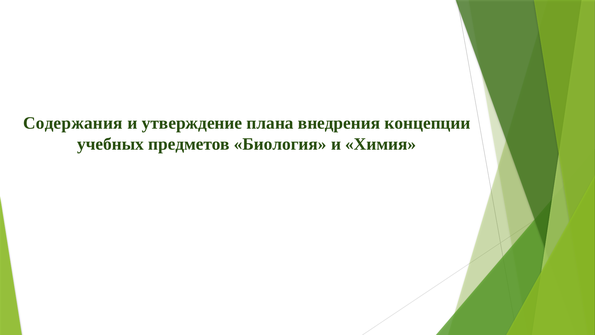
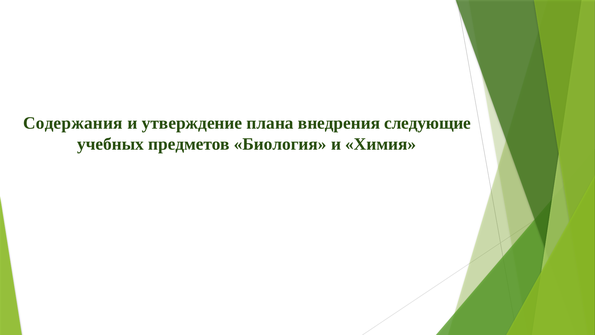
концепции: концепции -> следующие
